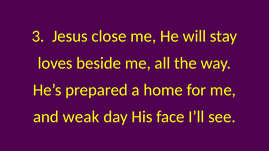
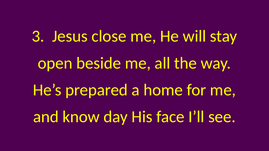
loves: loves -> open
weak: weak -> know
